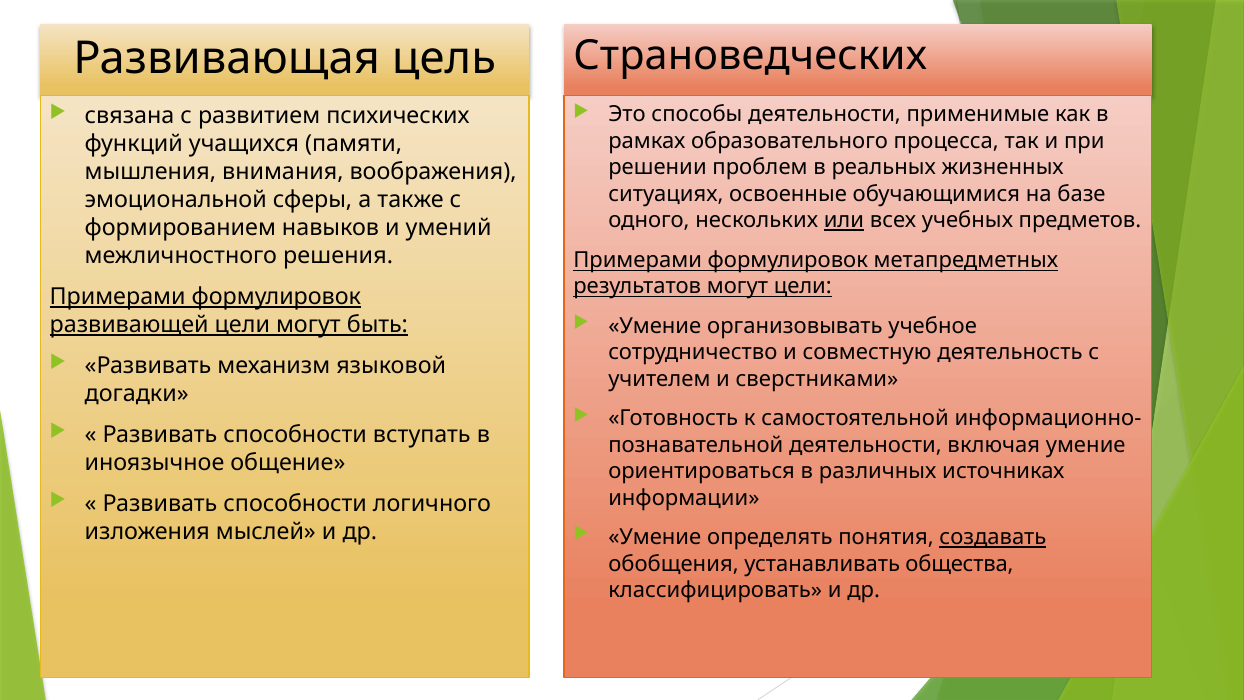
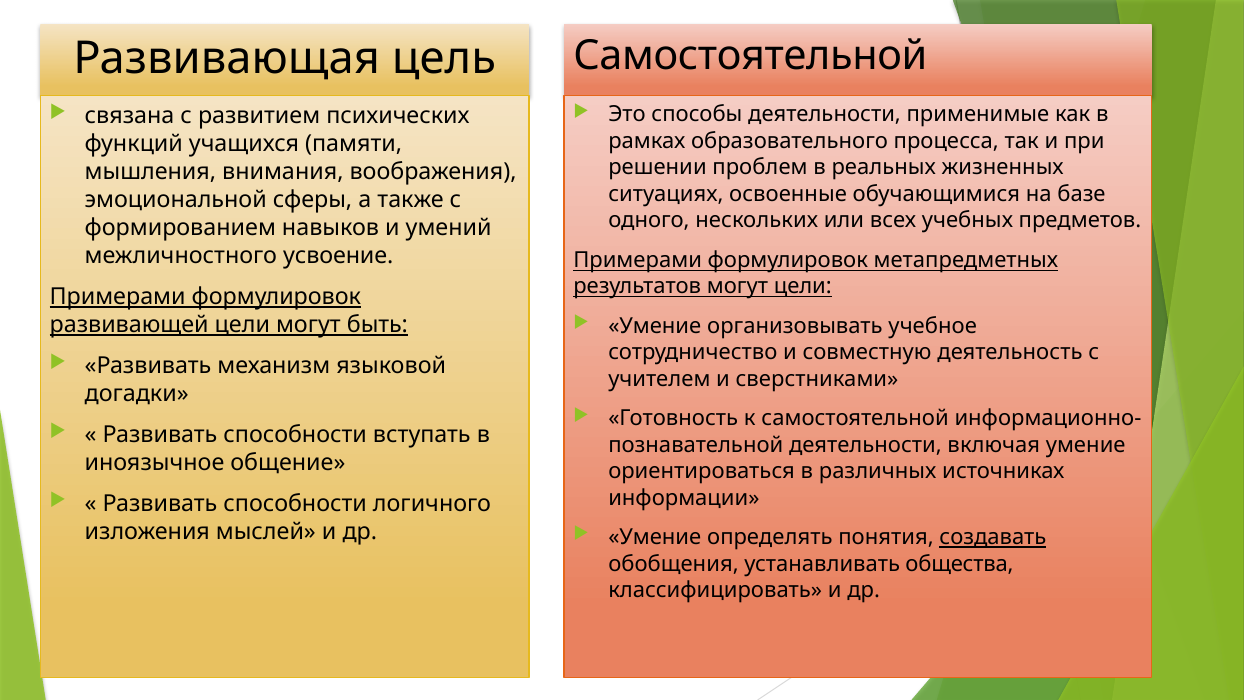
Страноведческих at (750, 56): Страноведческих -> Самостоятельной
или underline: present -> none
решения: решения -> усвоение
